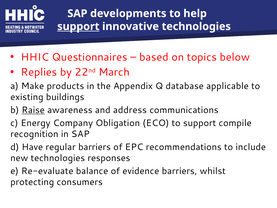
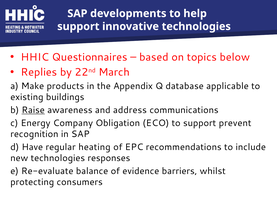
support at (78, 26) underline: present -> none
compile: compile -> prevent
regular barriers: barriers -> heating
